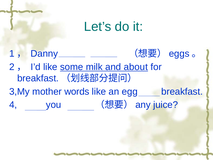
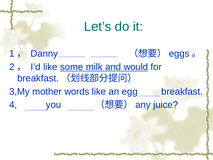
about: about -> would
